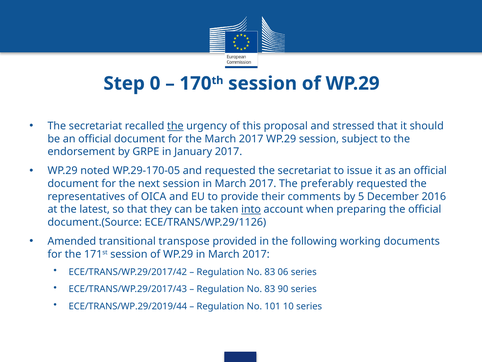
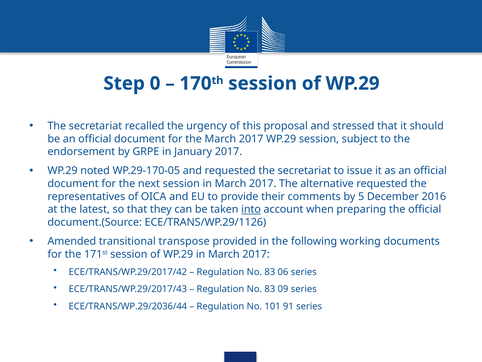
the at (175, 126) underline: present -> none
preferably: preferably -> alternative
90: 90 -> 09
ECE/TRANS/WP.29/2019/44: ECE/TRANS/WP.29/2019/44 -> ECE/TRANS/WP.29/2036/44
10: 10 -> 91
